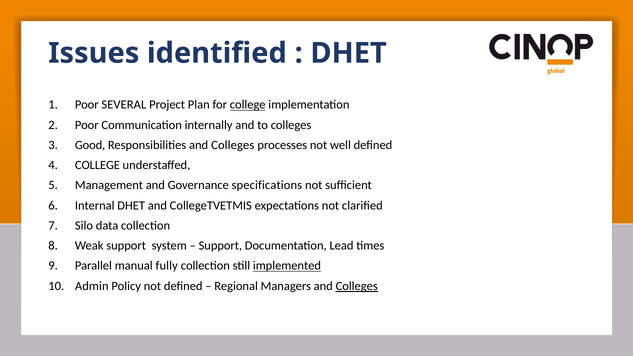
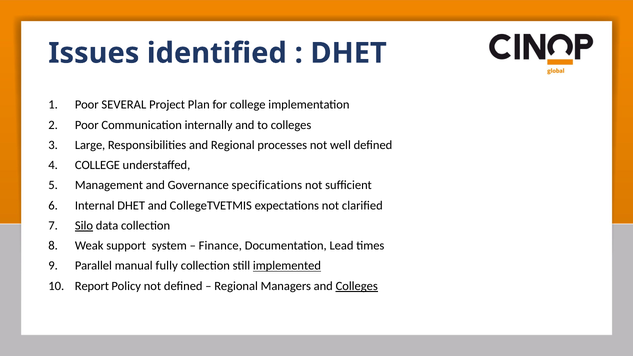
college at (248, 105) underline: present -> none
Good: Good -> Large
Responsibilities and Colleges: Colleges -> Regional
Silo underline: none -> present
Support at (220, 246): Support -> Finance
Admin: Admin -> Report
